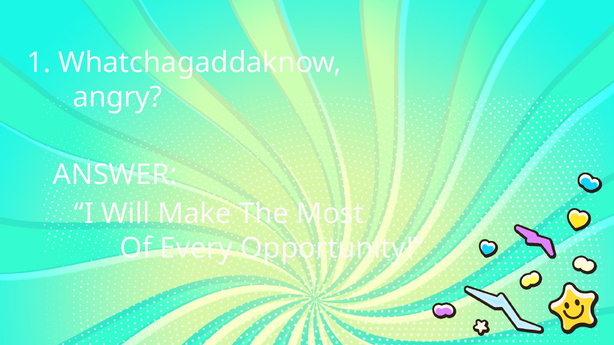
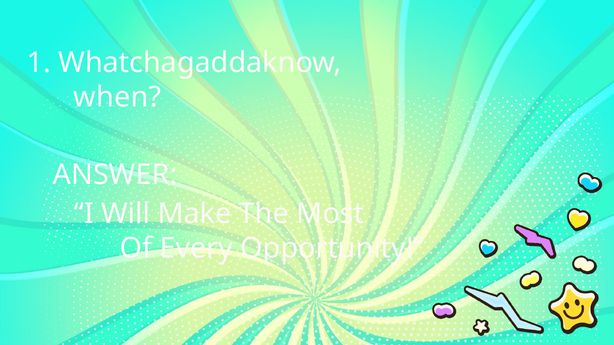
angry: angry -> when
